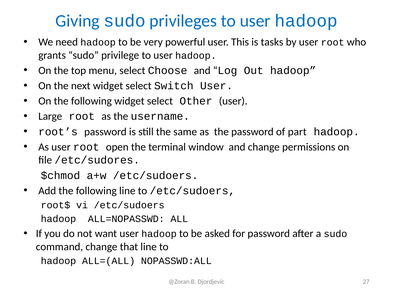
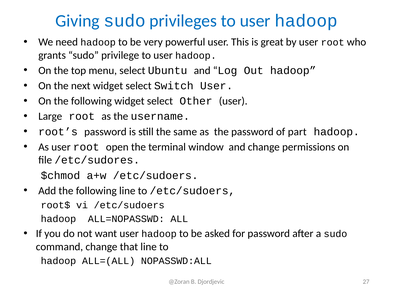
tasks: tasks -> great
Choose: Choose -> Ubuntu
